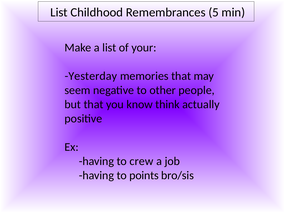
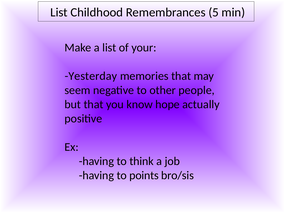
think: think -> hope
crew: crew -> think
